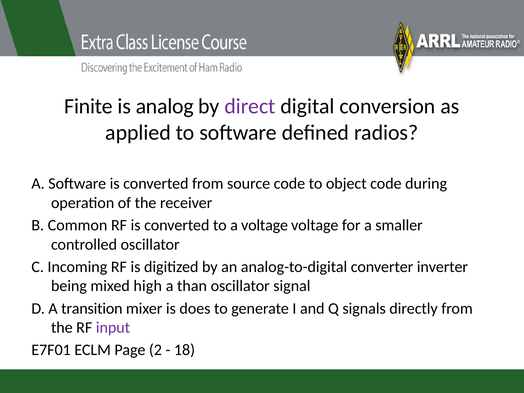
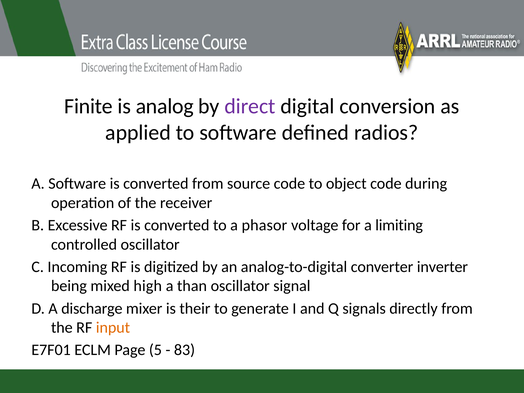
Common: Common -> Excessive
a voltage: voltage -> phasor
smaller: smaller -> limiting
transition: transition -> discharge
does: does -> their
input colour: purple -> orange
2: 2 -> 5
18: 18 -> 83
